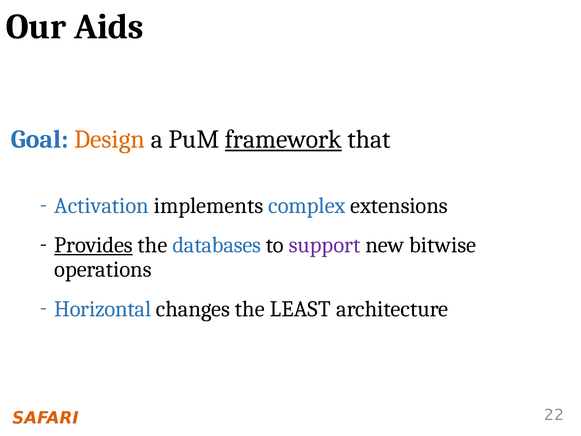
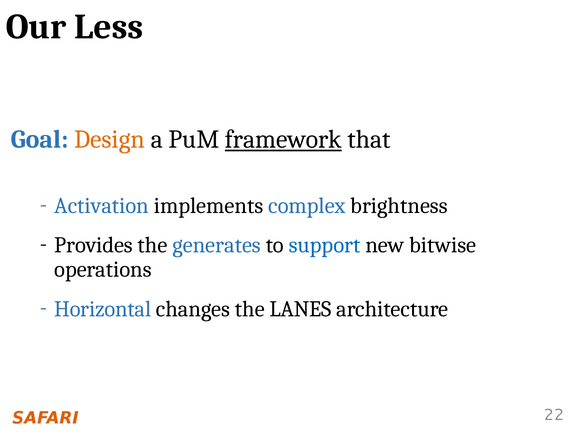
Aids: Aids -> Less
extensions: extensions -> brightness
Provides underline: present -> none
databases: databases -> generates
support colour: purple -> blue
LEAST: LEAST -> LANES
